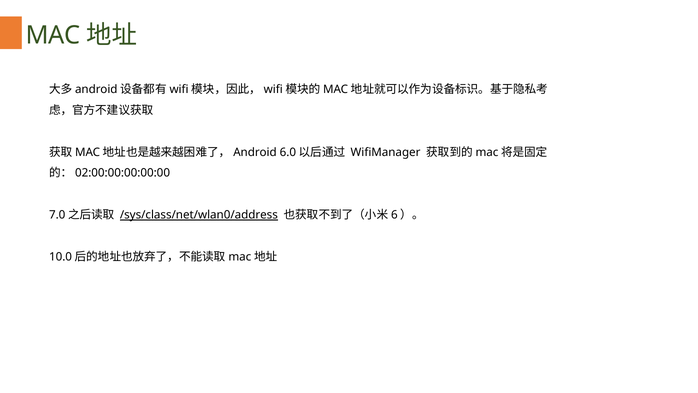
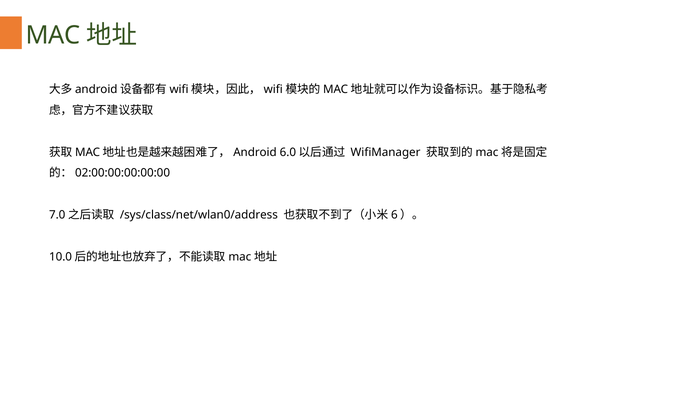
/sys/class/net/wlan0/address underline: present -> none
